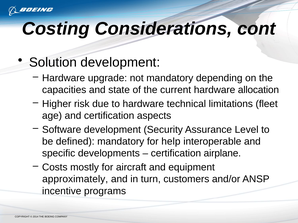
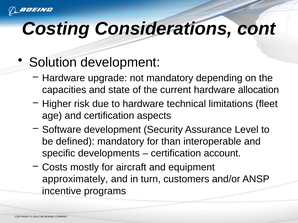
help: help -> than
airplane: airplane -> account
